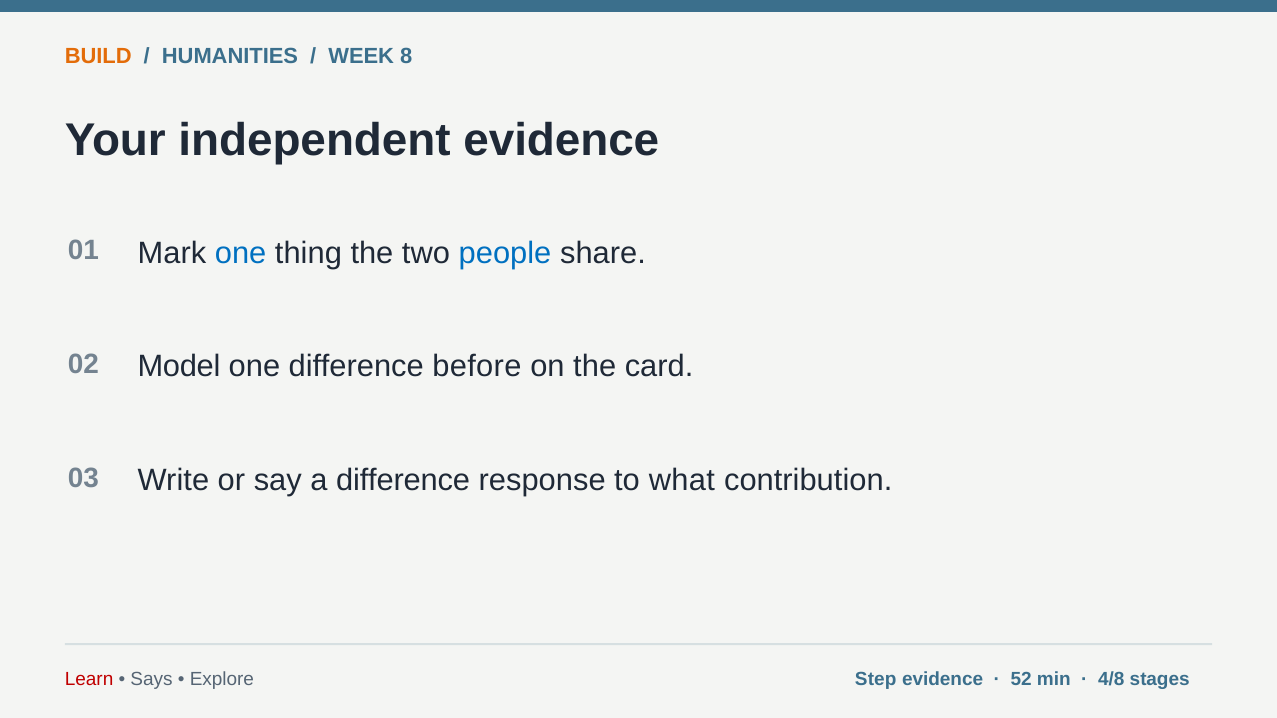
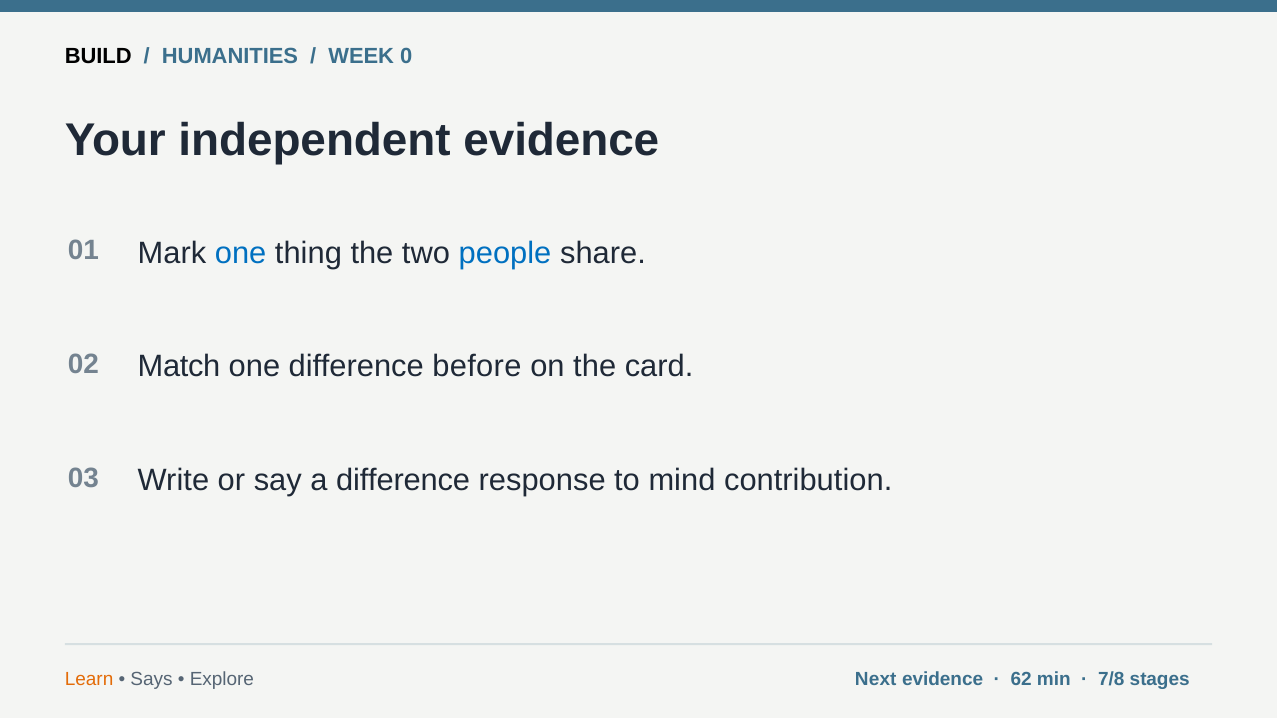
BUILD colour: orange -> black
8: 8 -> 0
Model: Model -> Match
what: what -> mind
Learn colour: red -> orange
Step: Step -> Next
52: 52 -> 62
4/8: 4/8 -> 7/8
